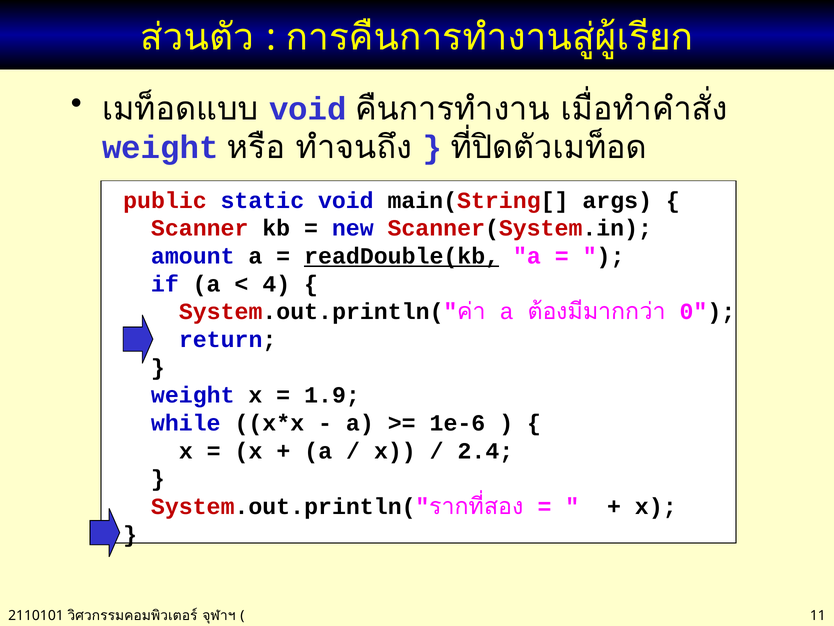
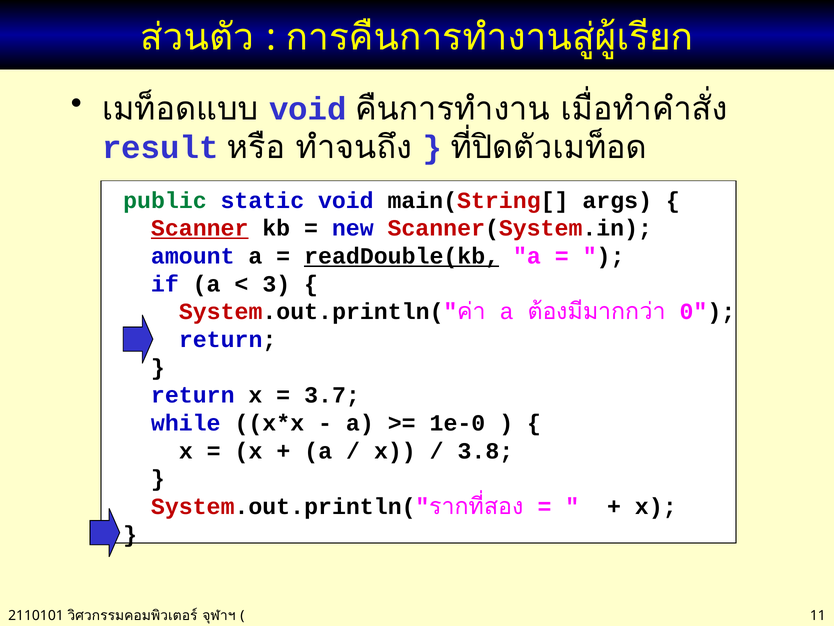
weight at (160, 148): weight -> result
public colour: red -> green
Scanner underline: none -> present
4: 4 -> 3
weight at (193, 395): weight -> return
1.9: 1.9 -> 3.7
1e-6: 1e-6 -> 1e-0
2.4: 2.4 -> 3.8
